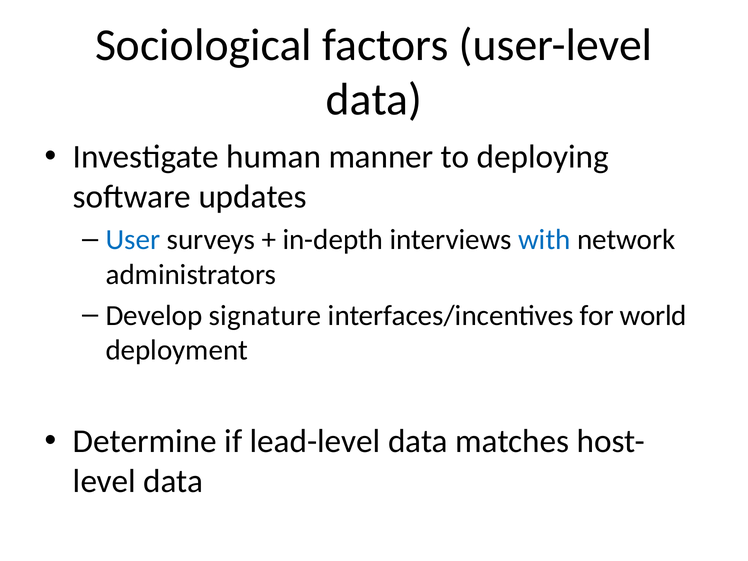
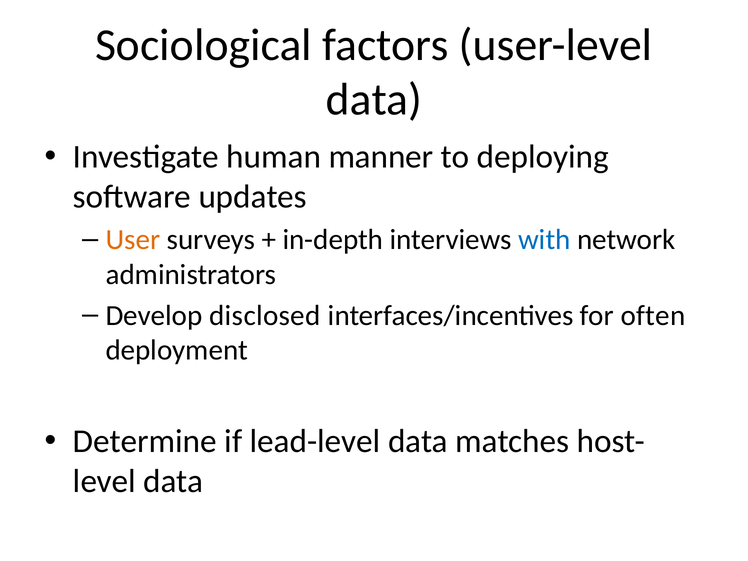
User colour: blue -> orange
signature: signature -> disclosed
world: world -> often
